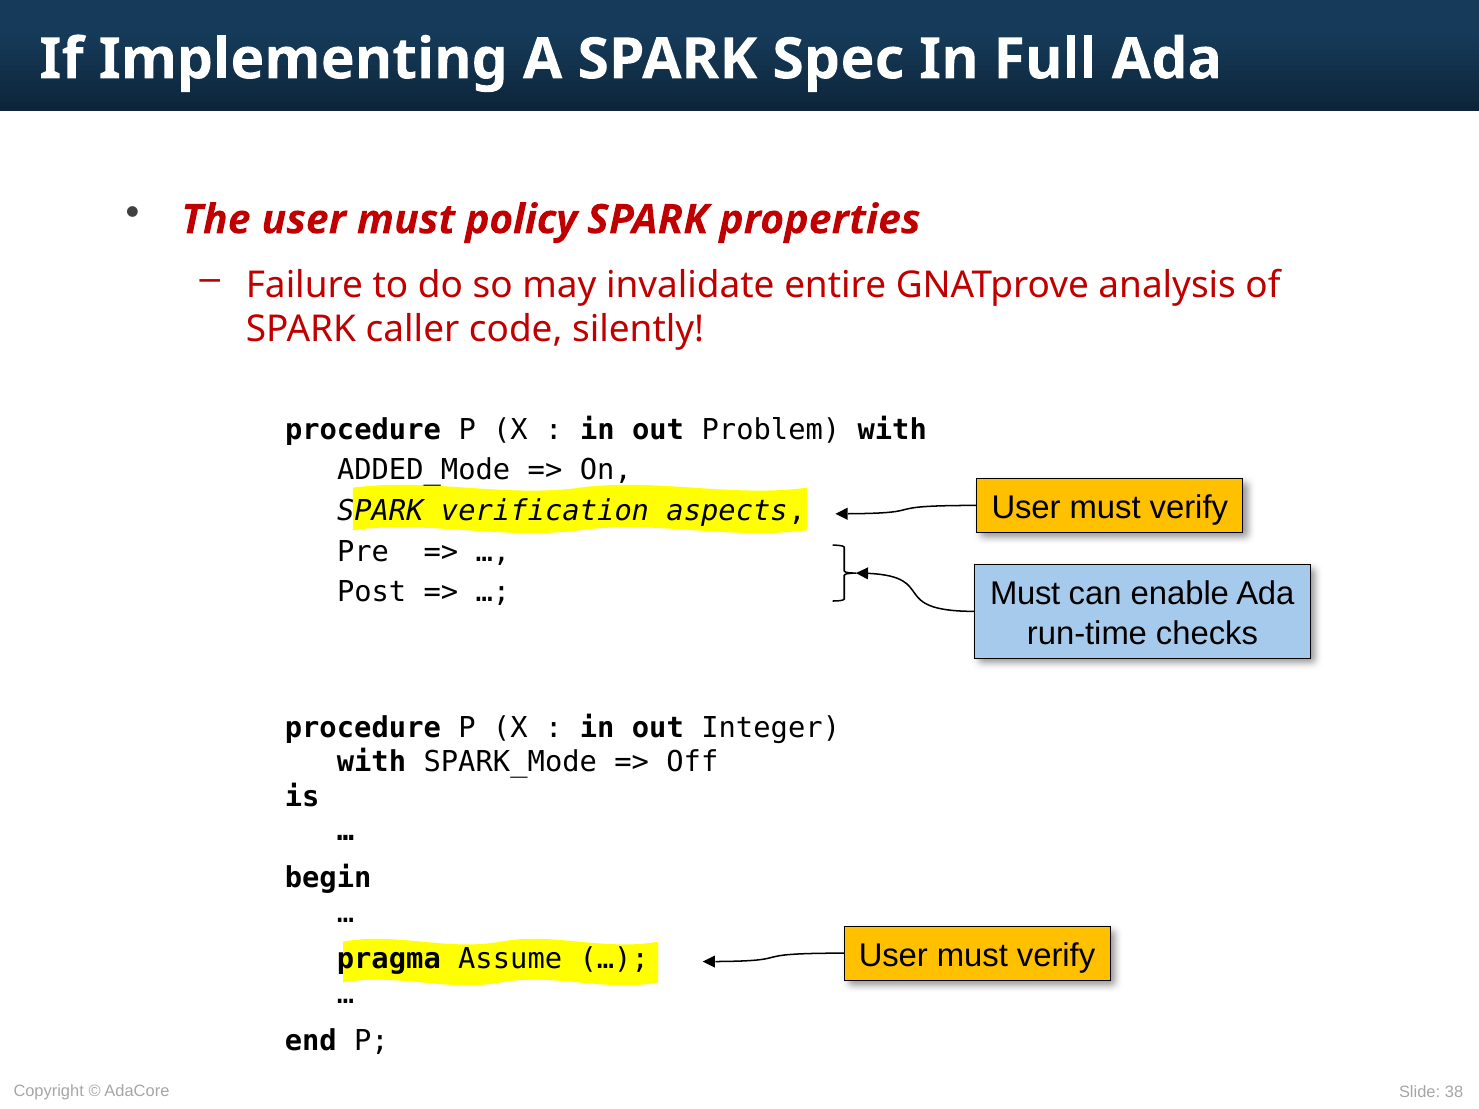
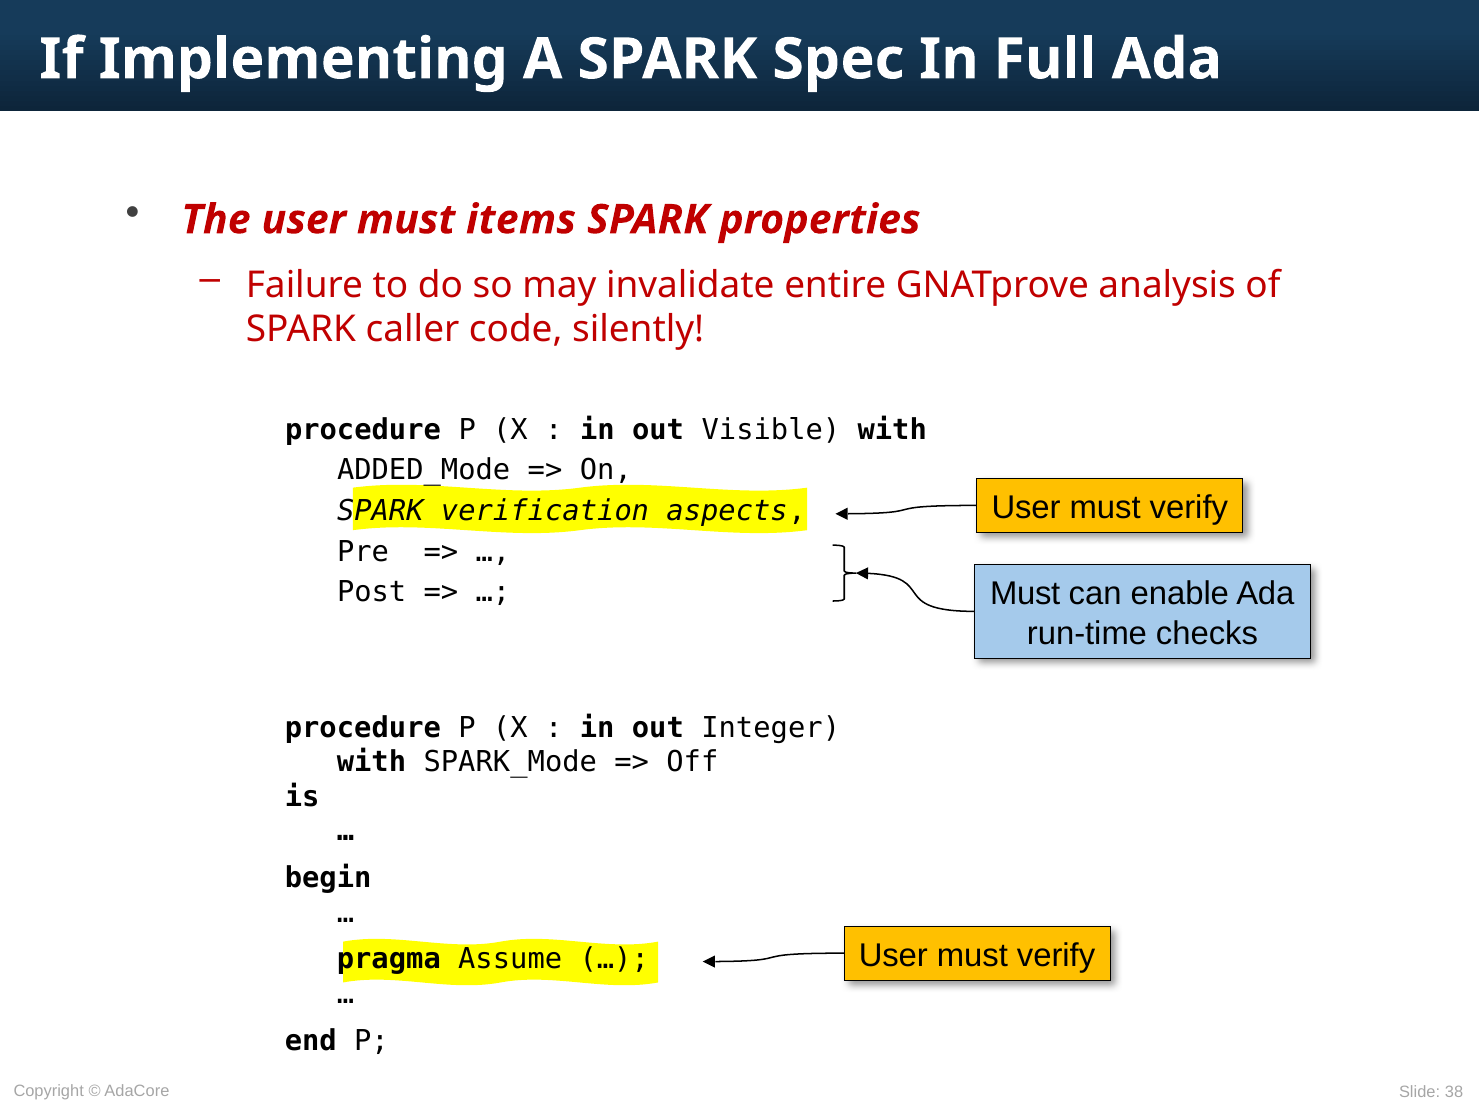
policy: policy -> items
Problem: Problem -> Visible
